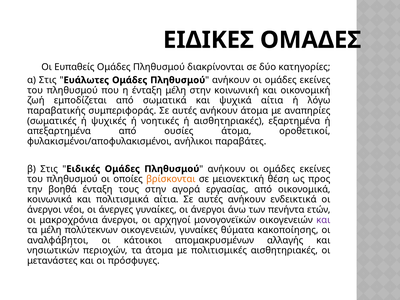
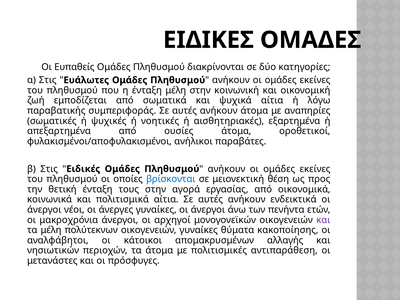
βρίσκονται colour: orange -> blue
βοηθά: βοηθά -> θετική
πολιτισμικές αισθητηριακές: αισθητηριακές -> αντιπαράθεση
